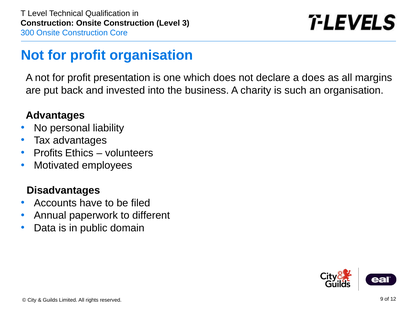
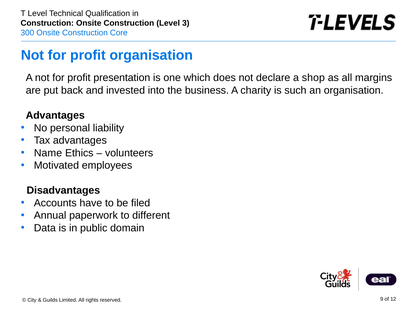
a does: does -> shop
Profits: Profits -> Name
